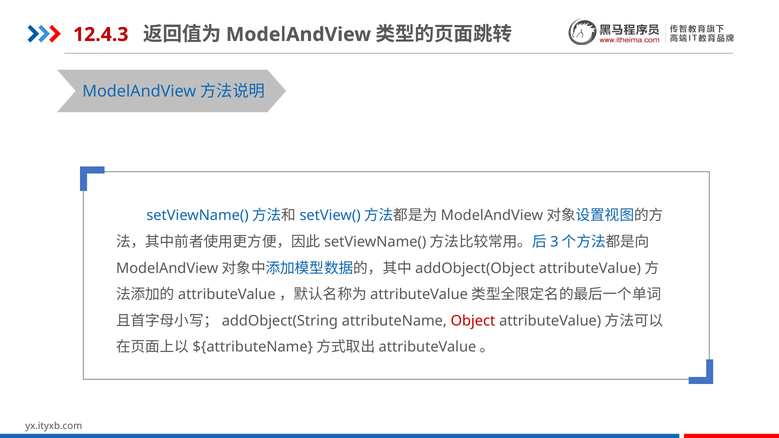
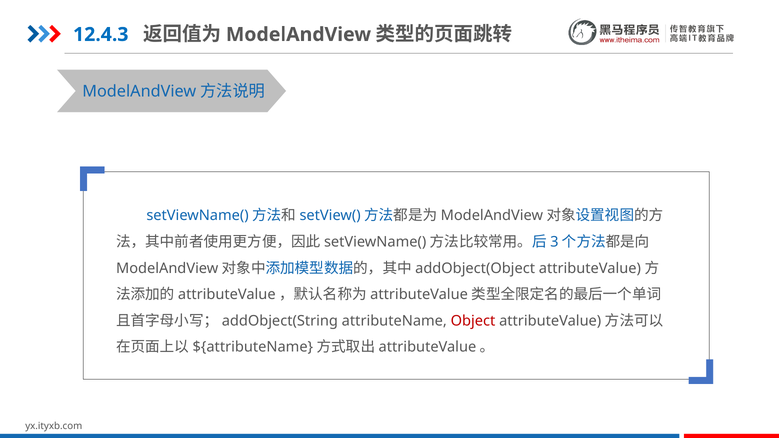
12.4.3 colour: red -> blue
